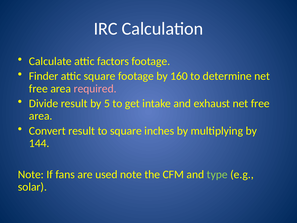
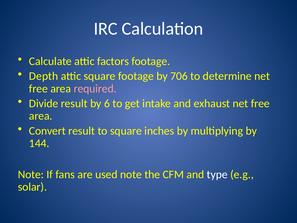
Finder: Finder -> Depth
160: 160 -> 706
5: 5 -> 6
type colour: light green -> white
